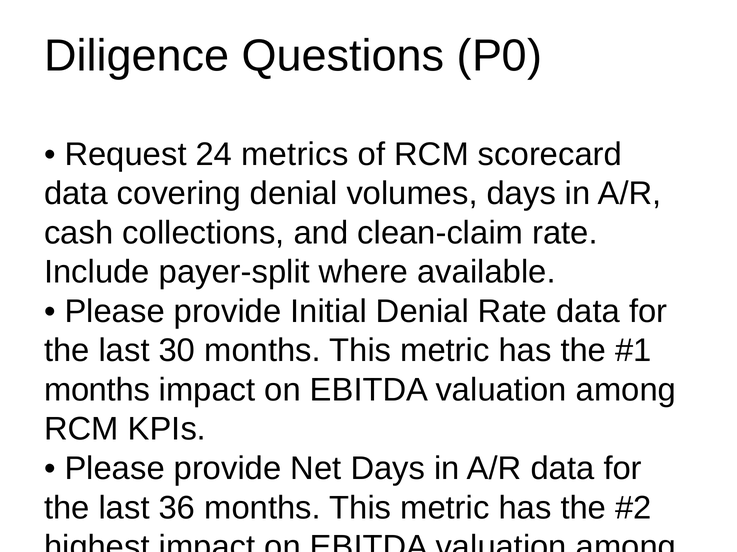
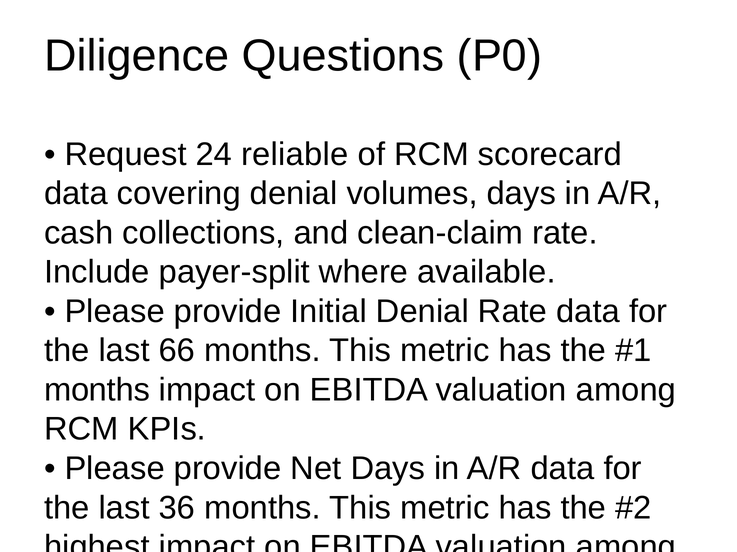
metrics: metrics -> reliable
30: 30 -> 66
